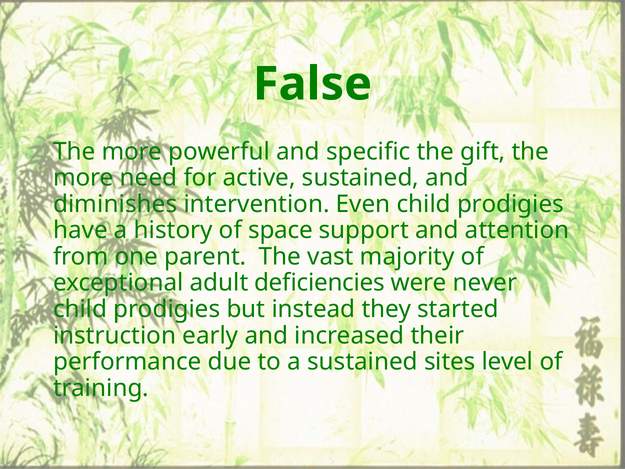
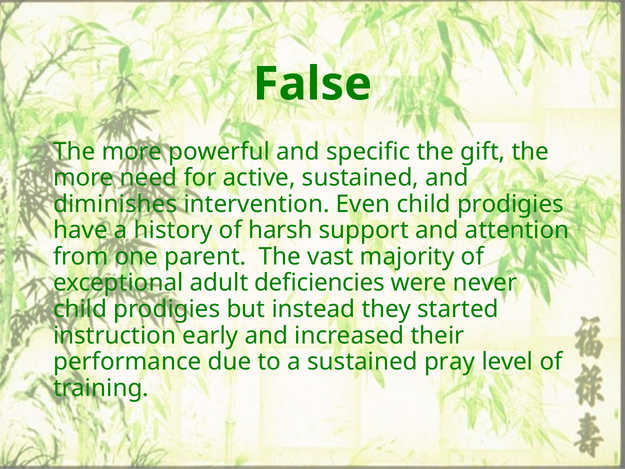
space: space -> harsh
sites: sites -> pray
